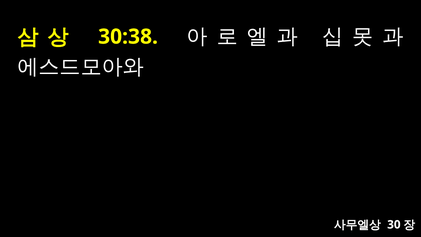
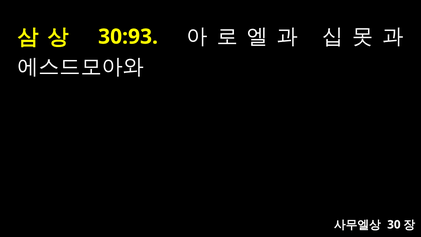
30:38: 30:38 -> 30:93
